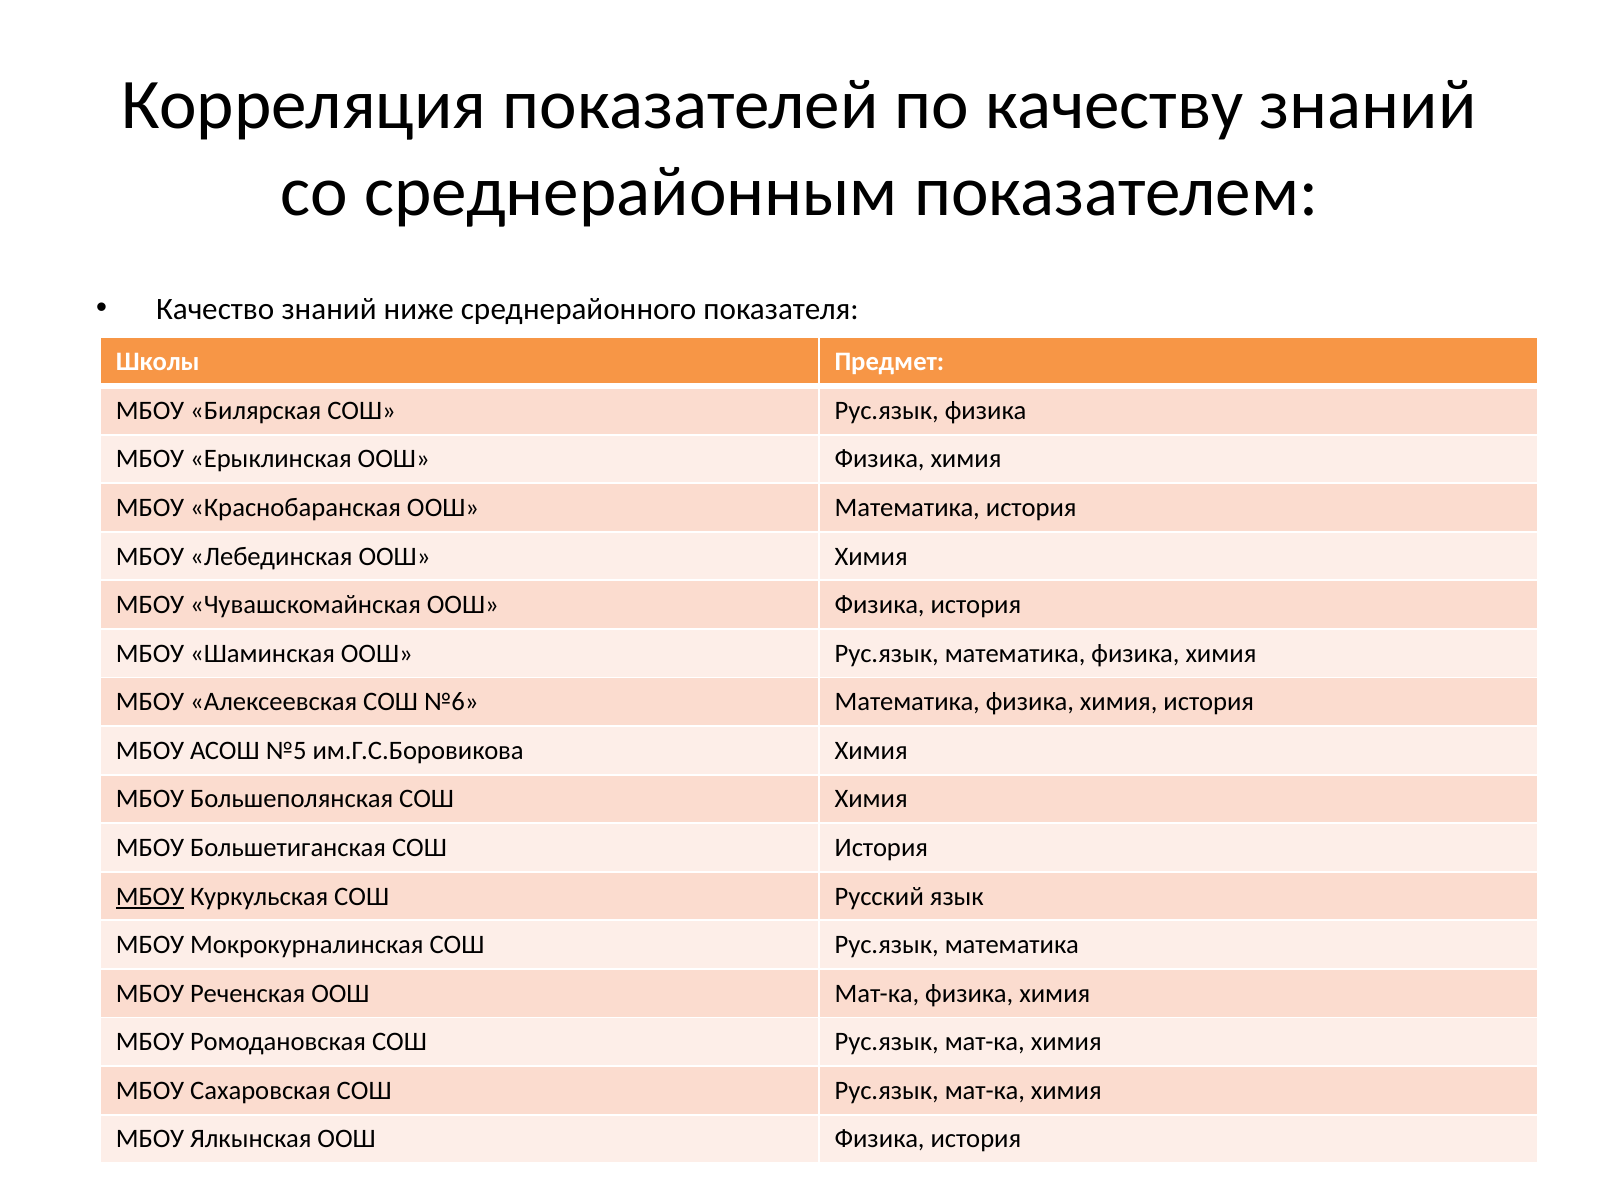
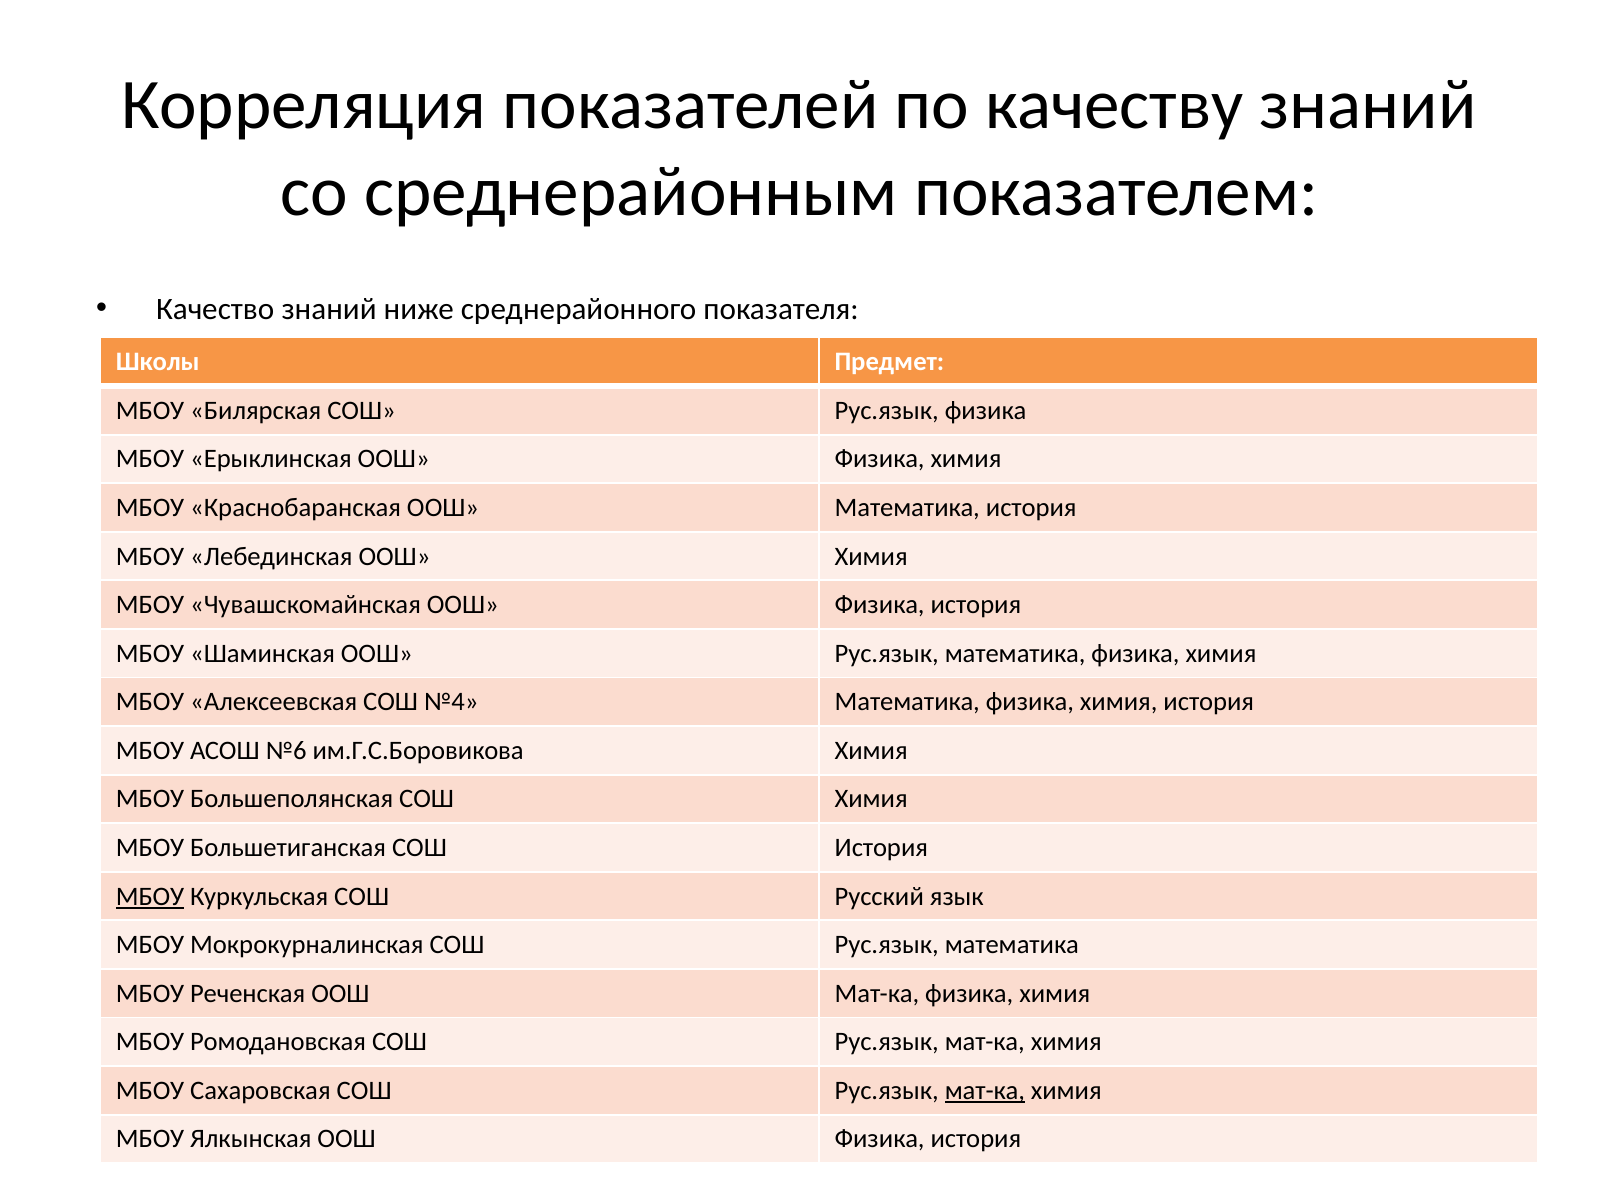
№6: №6 -> №4
№5: №5 -> №6
мат-ка at (985, 1091) underline: none -> present
